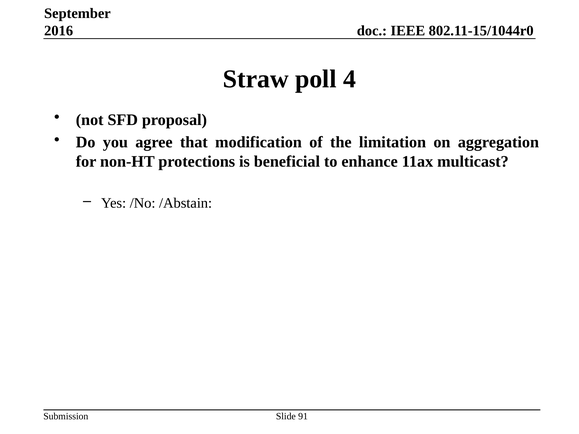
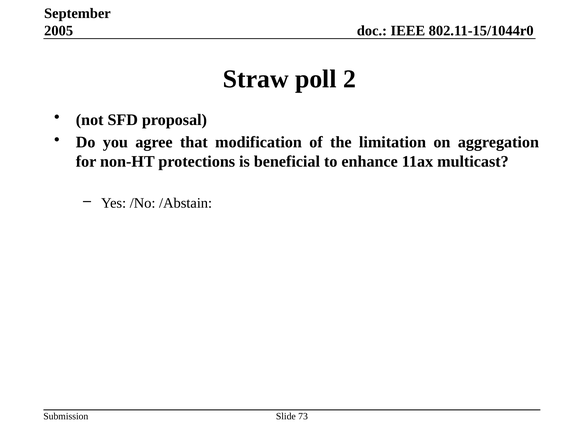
2016: 2016 -> 2005
4: 4 -> 2
91: 91 -> 73
